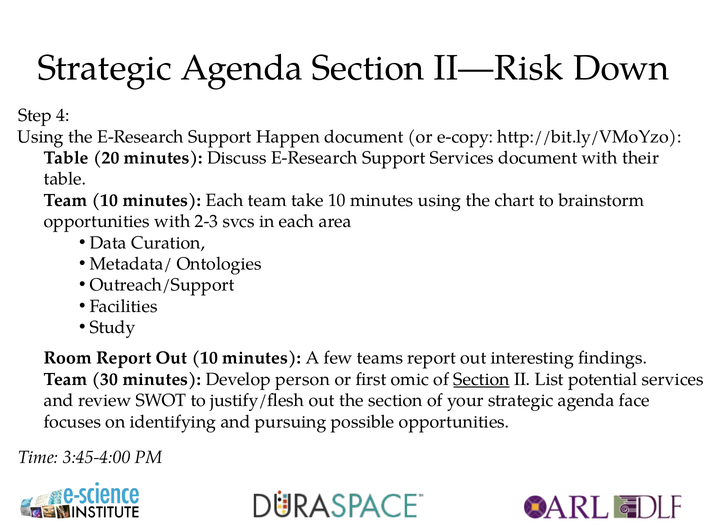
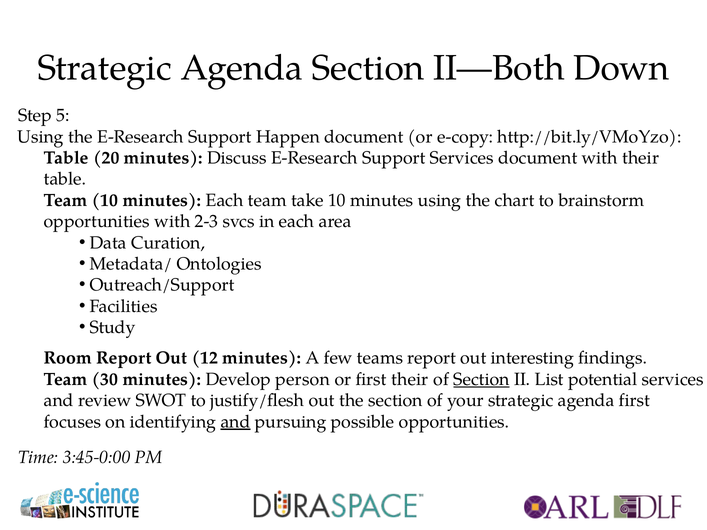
II—Risk: II—Risk -> II—Both
4: 4 -> 5
Out 10: 10 -> 12
first omic: omic -> their
agenda face: face -> first
and at (235, 422) underline: none -> present
3:45-4:00: 3:45-4:00 -> 3:45-0:00
